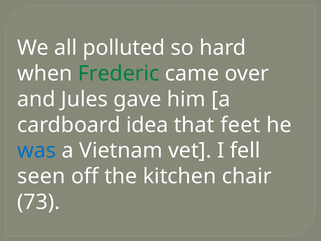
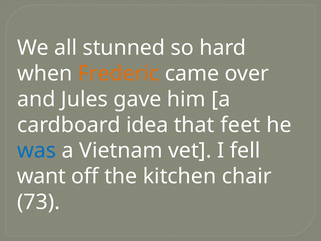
polluted: polluted -> stunned
Frederic colour: green -> orange
seen: seen -> want
